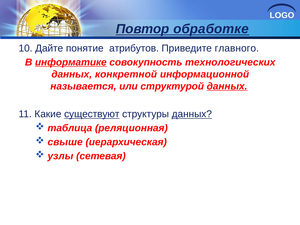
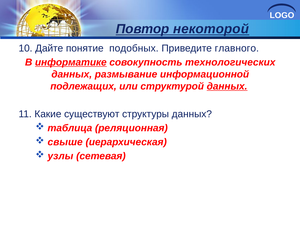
обработке: обработке -> некоторой
атрибутов: атрибутов -> подобных
конкретной: конкретной -> размывание
называется: называется -> подлежащих
существуют underline: present -> none
данных at (192, 114) underline: present -> none
